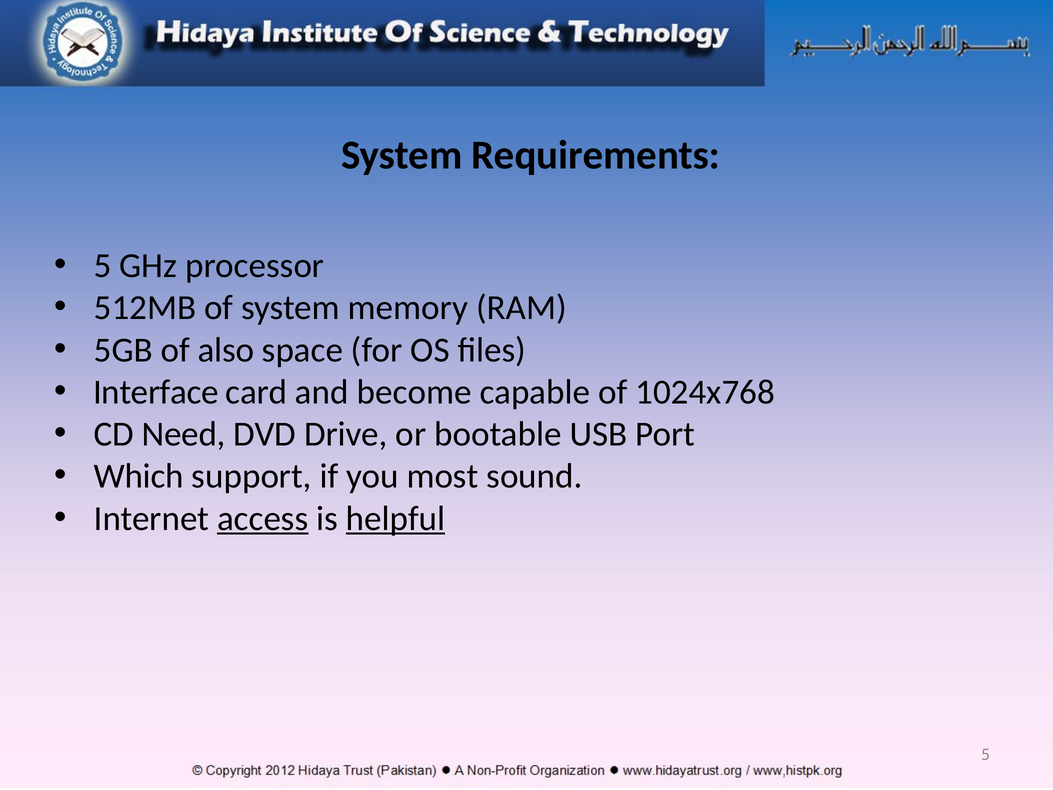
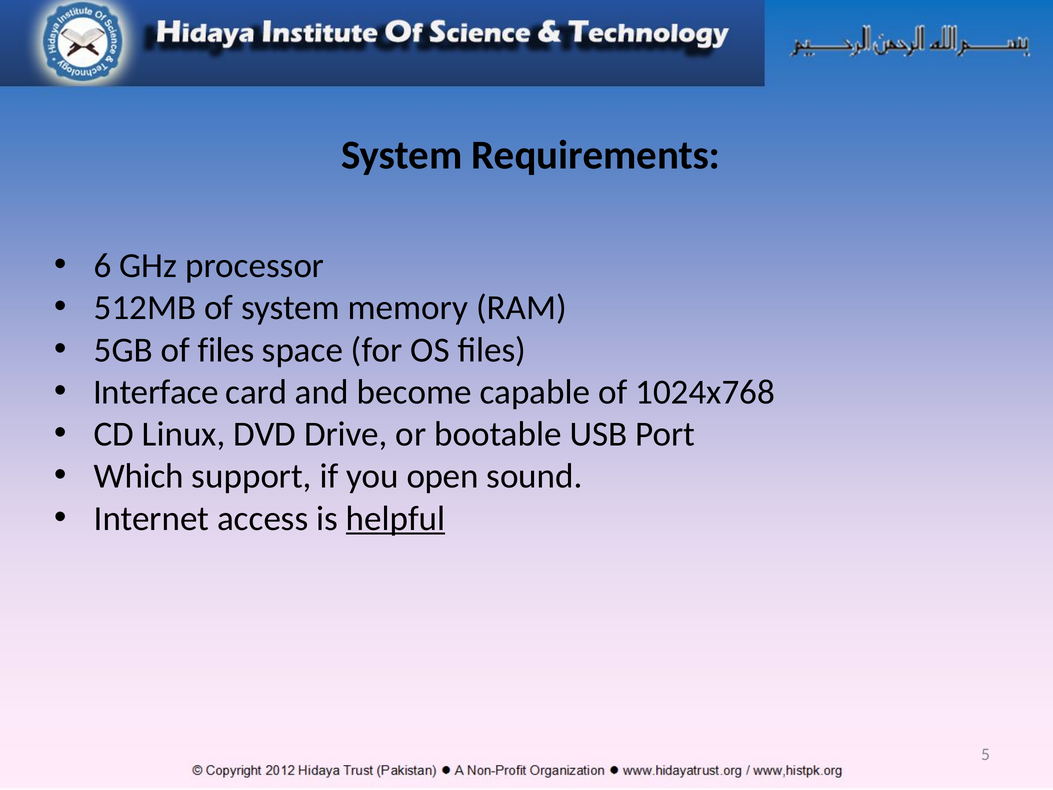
5 at (103, 266): 5 -> 6
of also: also -> files
Need: Need -> Linux
most: most -> open
access underline: present -> none
